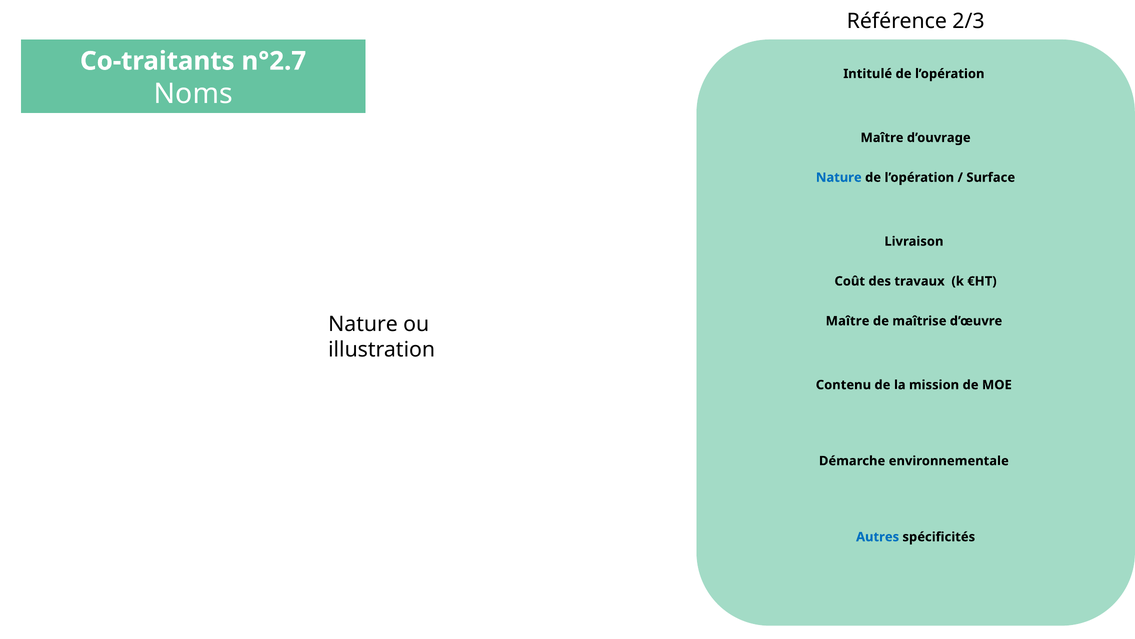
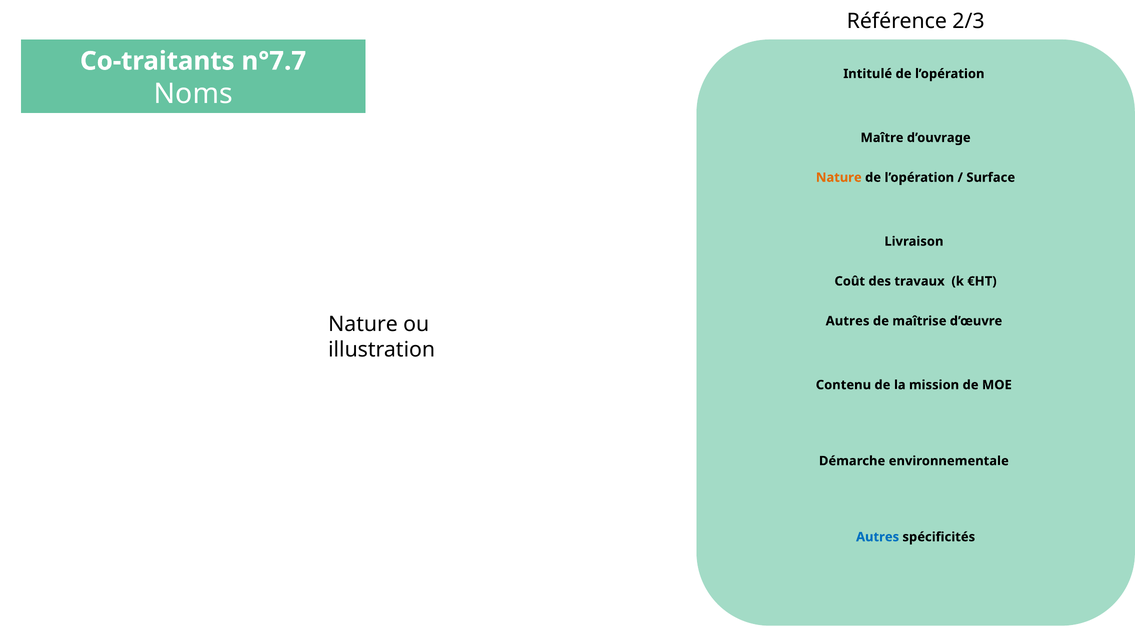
n°2.7: n°2.7 -> n°7.7
Nature at (839, 177) colour: blue -> orange
Maître at (848, 321): Maître -> Autres
